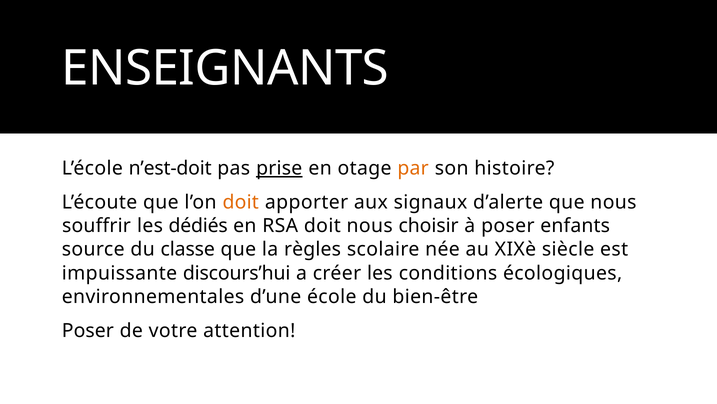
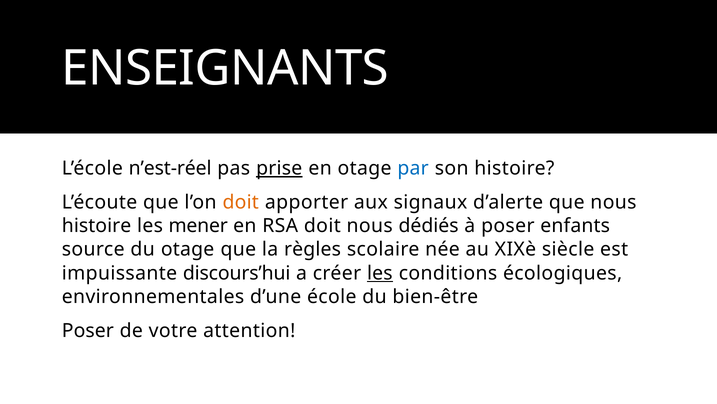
n’est-doit: n’est-doit -> n’est-réel
par colour: orange -> blue
souffrir at (96, 226): souffrir -> histoire
dédiés: dédiés -> mener
choisir: choisir -> dédiés
du classe: classe -> otage
les at (380, 273) underline: none -> present
